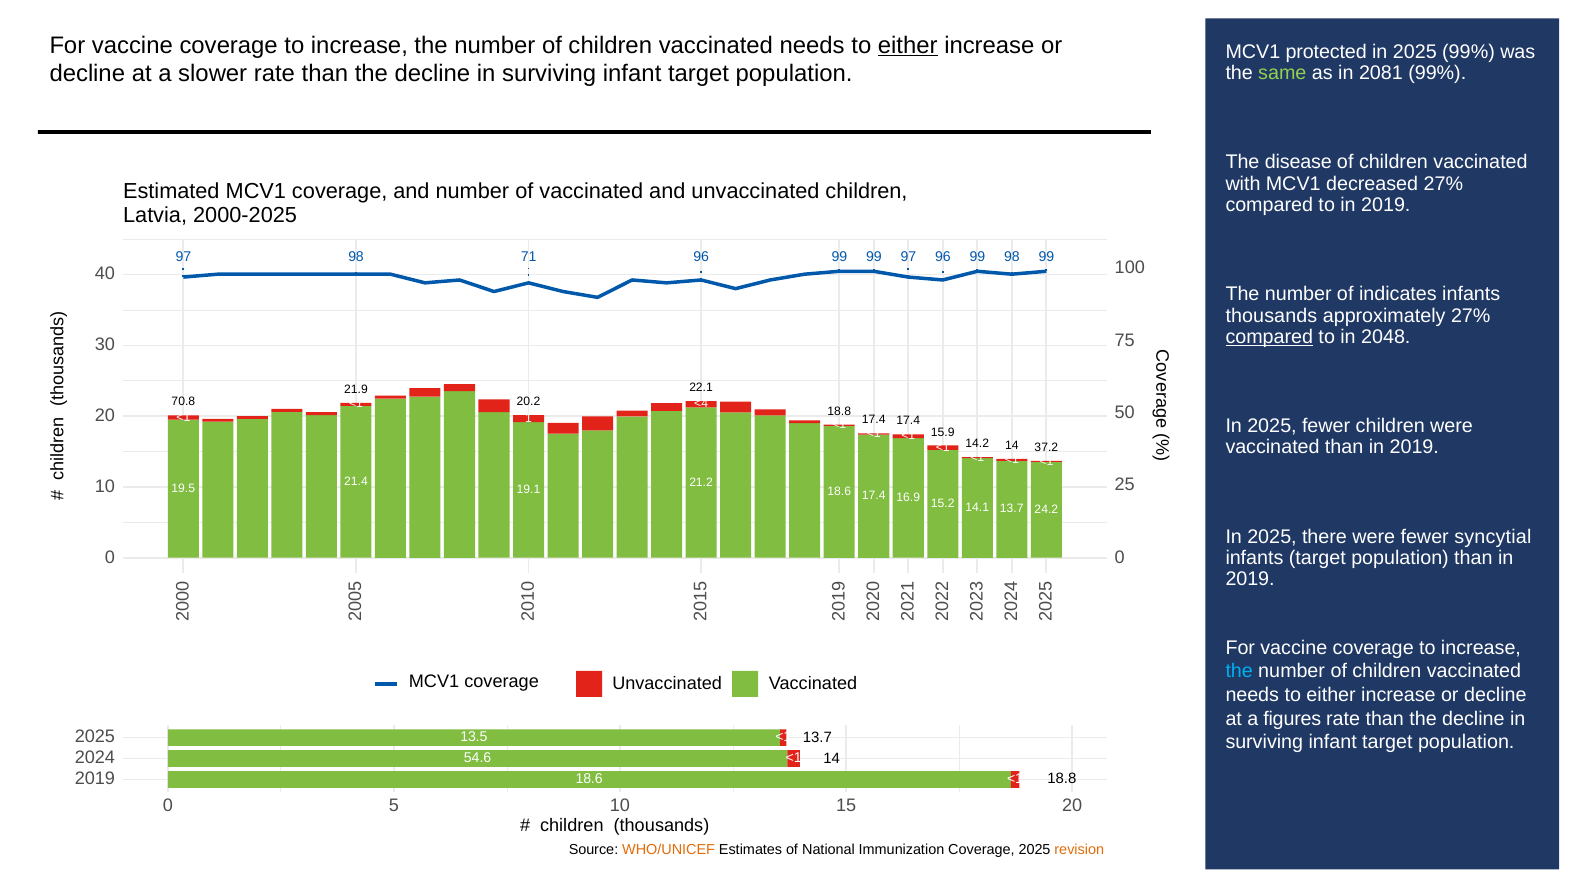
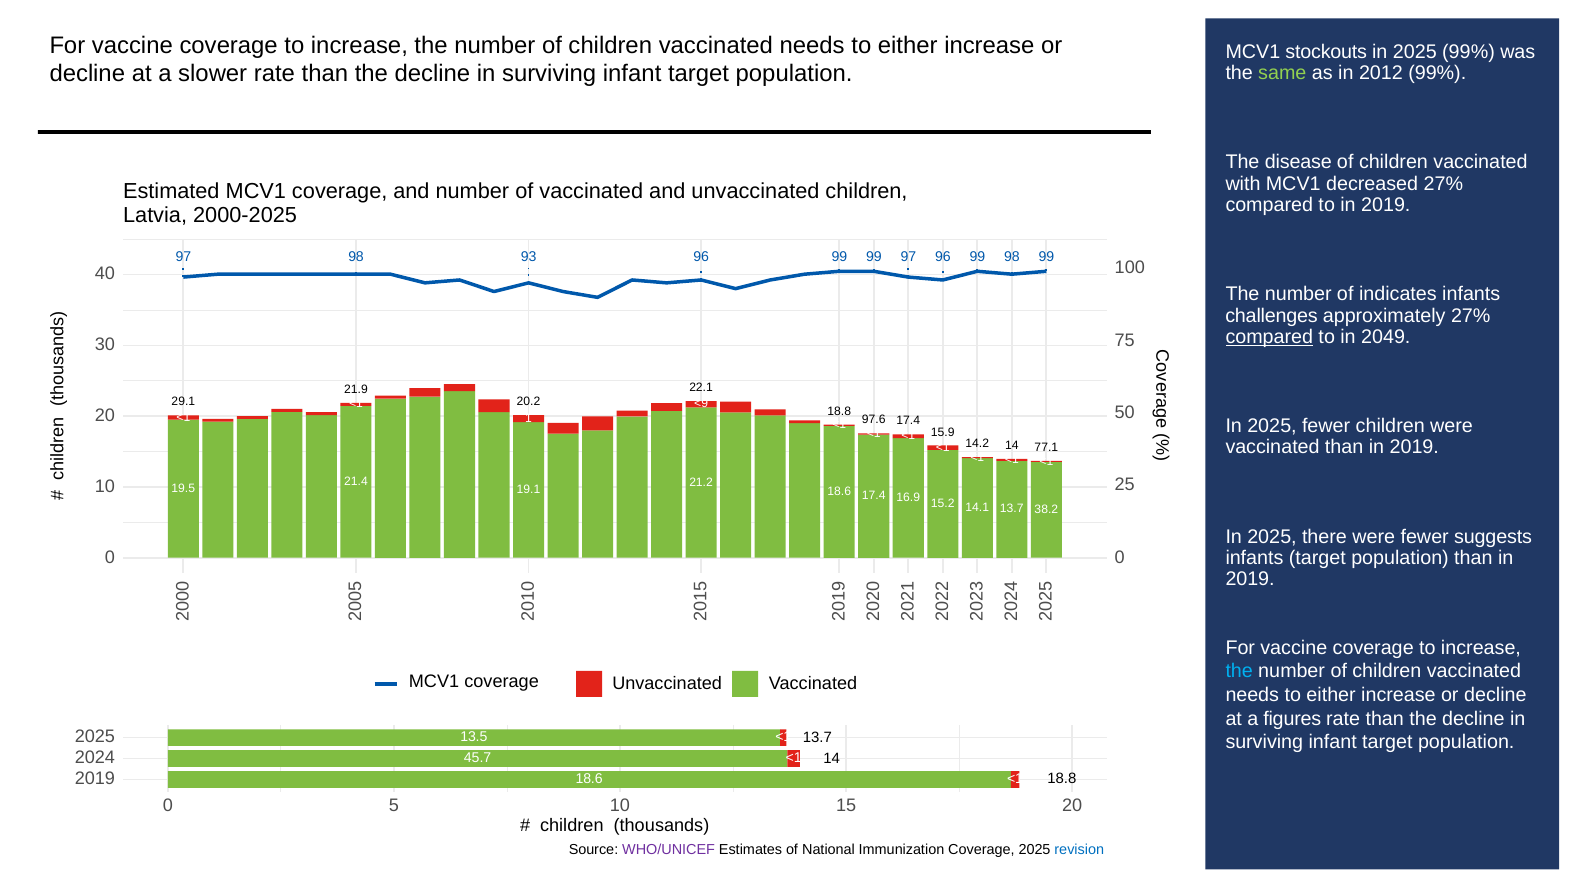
either at (908, 46) underline: present -> none
protected: protected -> stockouts
2081: 2081 -> 2012
71: 71 -> 93
thousands at (1271, 316): thousands -> challenges
2048: 2048 -> 2049
70.8: 70.8 -> 29.1
<4: <4 -> <9
17.4 at (874, 420): 17.4 -> 97.6
37.2: 37.2 -> 77.1
24.2: 24.2 -> 38.2
syncytial: syncytial -> suggests
54.6: 54.6 -> 45.7
WHO/UNICEF colour: orange -> purple
revision at (1079, 850) colour: orange -> blue
